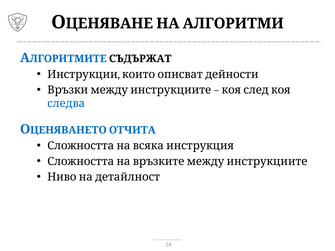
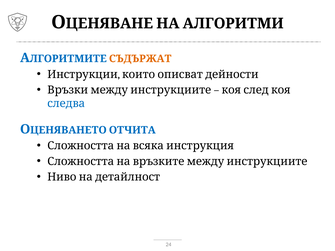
СЪДЪРЖАТ colour: black -> orange
